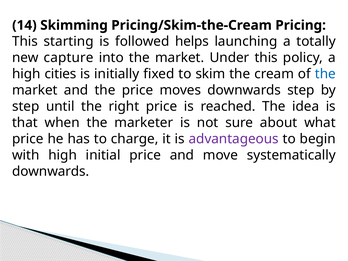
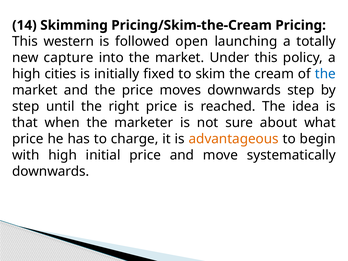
starting: starting -> western
helps: helps -> open
advantageous colour: purple -> orange
